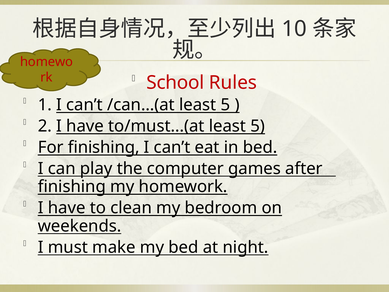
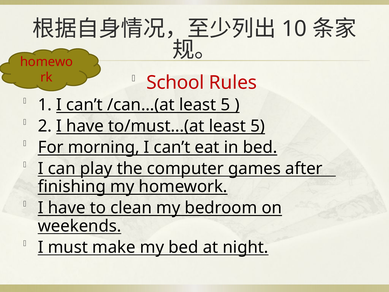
For finishing: finishing -> morning
